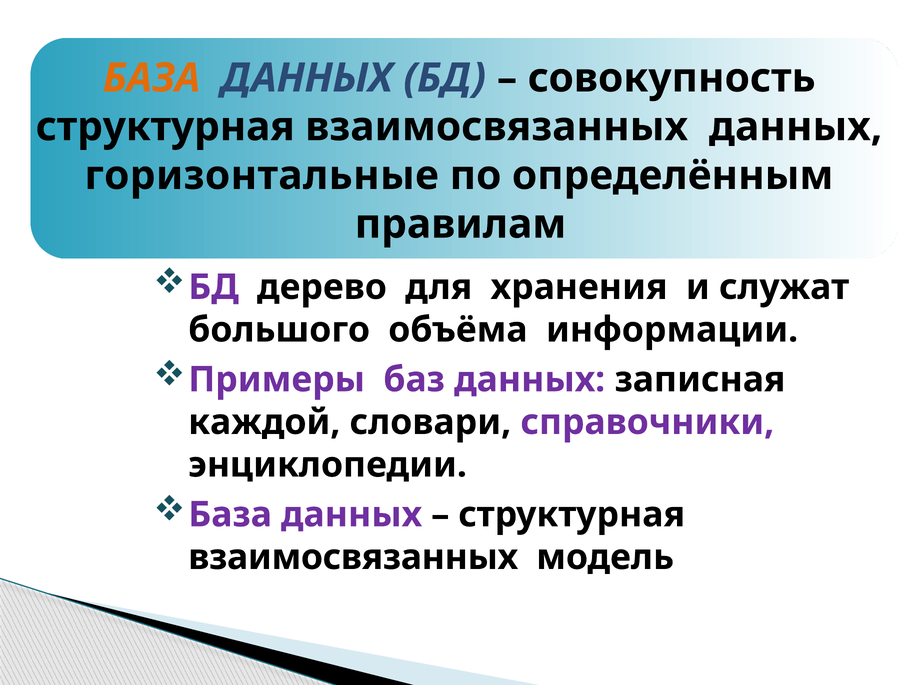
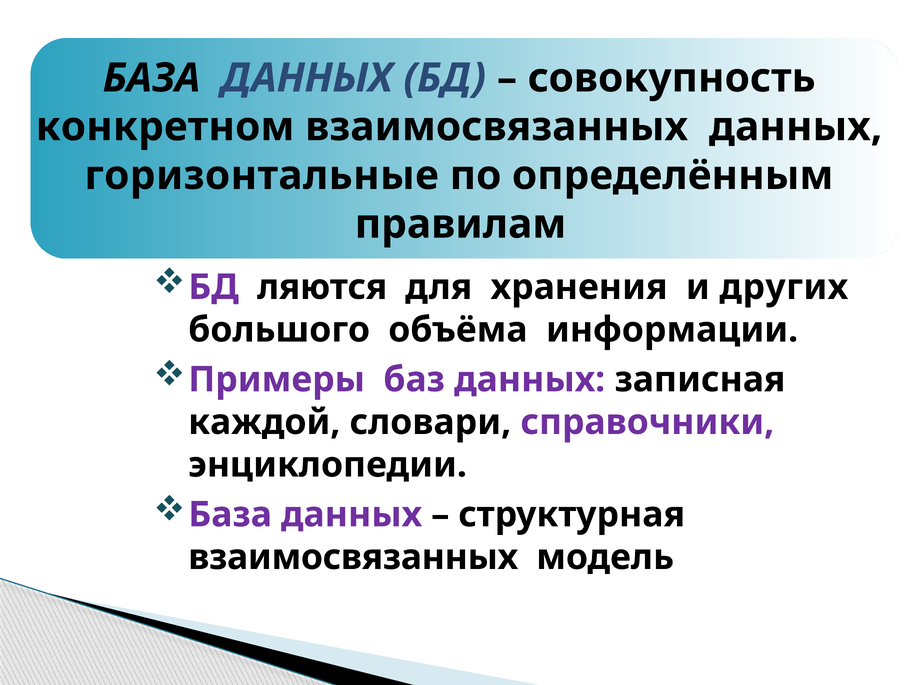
БАЗА at (152, 78) colour: orange -> black
структурная at (165, 127): структурная -> конкретном
дерево: дерево -> ляются
служат: служат -> других
